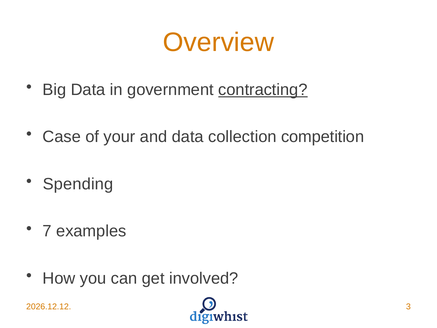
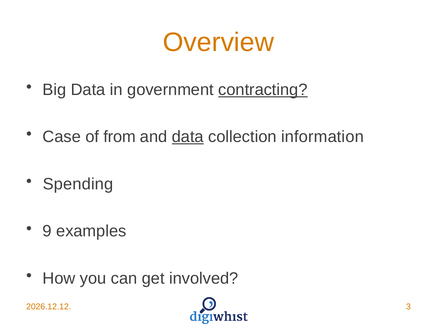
your: your -> from
data at (188, 137) underline: none -> present
competition: competition -> information
7: 7 -> 9
